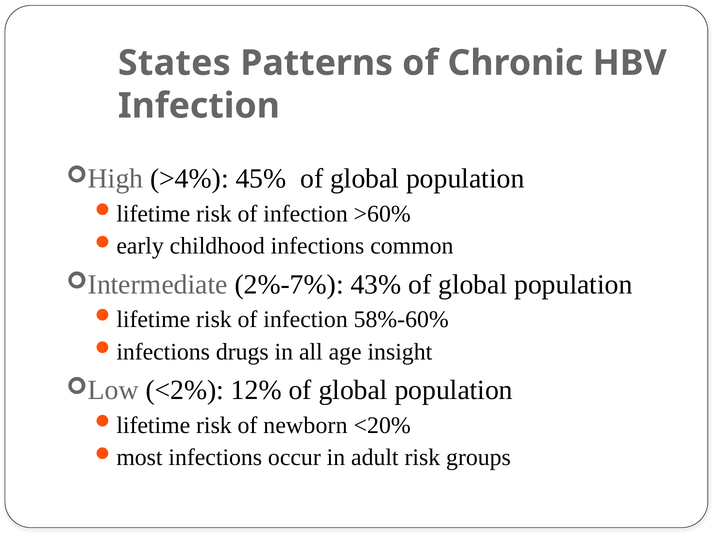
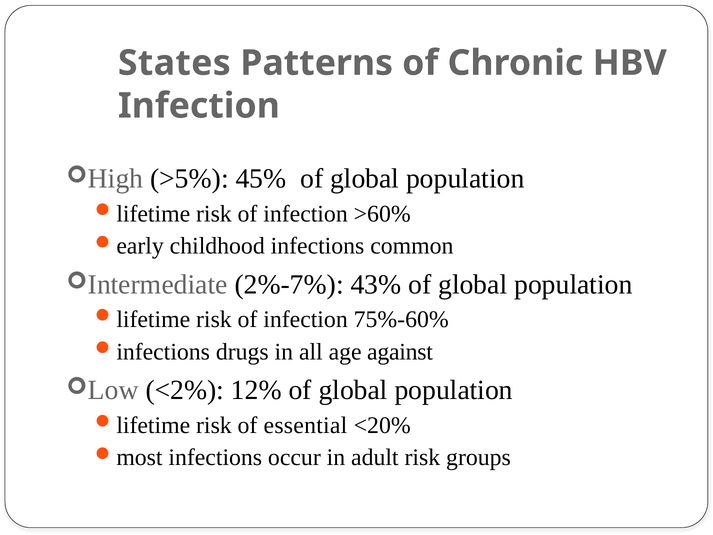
>4%: >4% -> >5%
58%-60%: 58%-60% -> 75%-60%
insight: insight -> against
newborn: newborn -> essential
